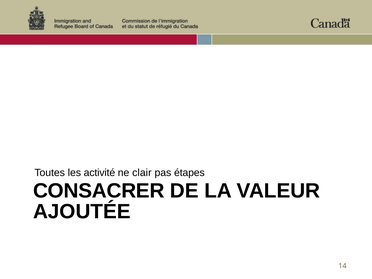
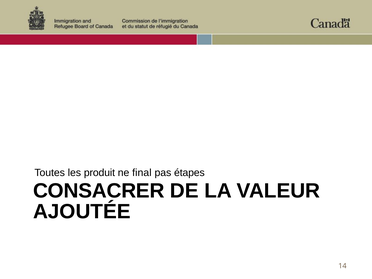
activité: activité -> produit
clair: clair -> final
